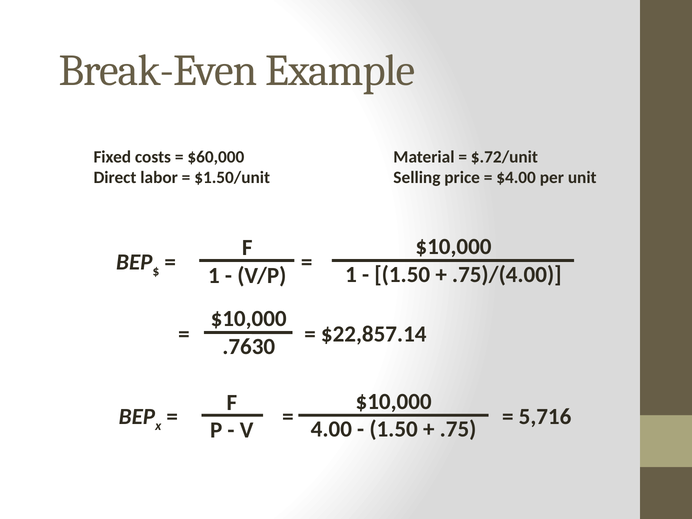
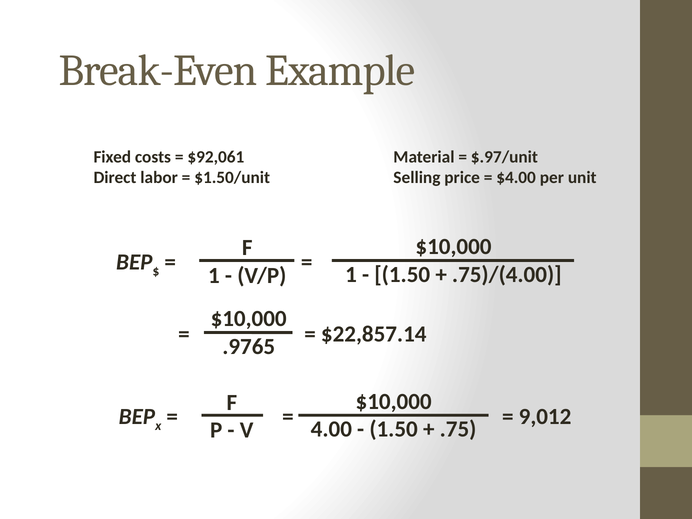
$60,000: $60,000 -> $92,061
$.72/unit: $.72/unit -> $.97/unit
.7630: .7630 -> .9765
5,716: 5,716 -> 9,012
